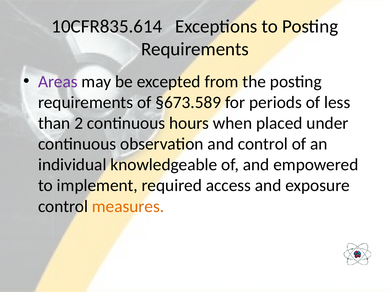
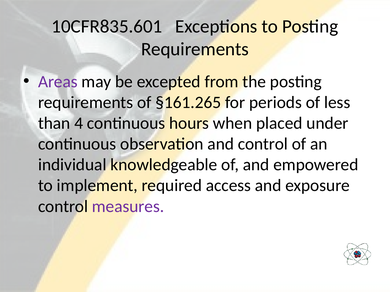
10CFR835.614: 10CFR835.614 -> 10CFR835.601
§673.589: §673.589 -> §161.265
2: 2 -> 4
measures colour: orange -> purple
